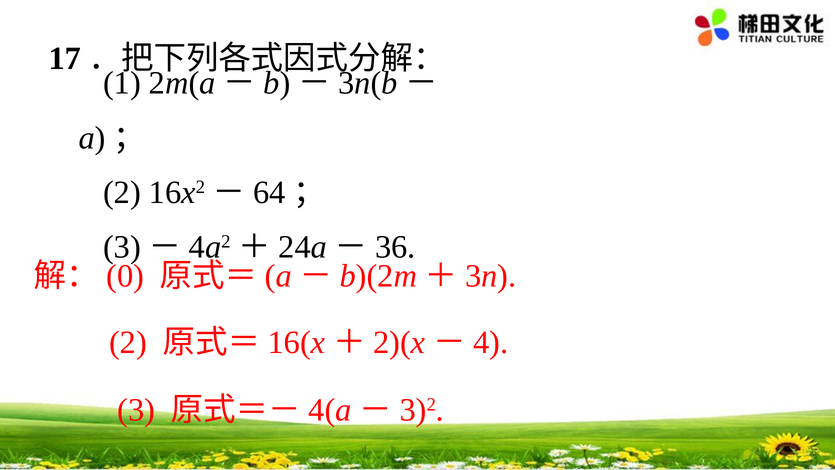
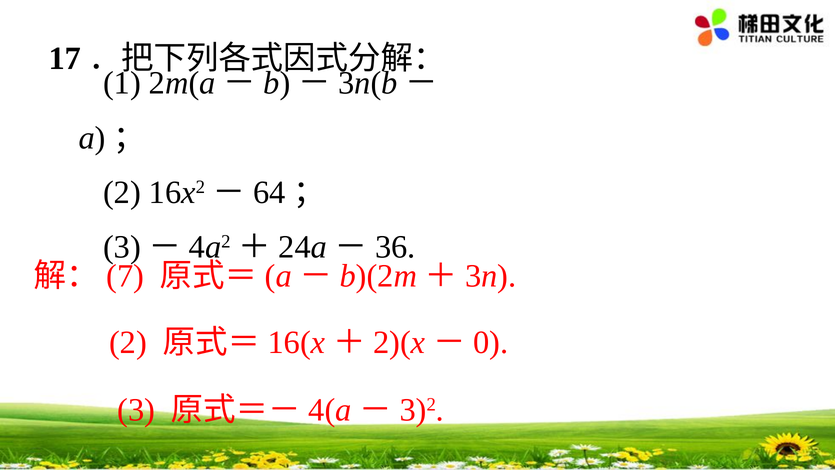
0: 0 -> 7
4: 4 -> 0
